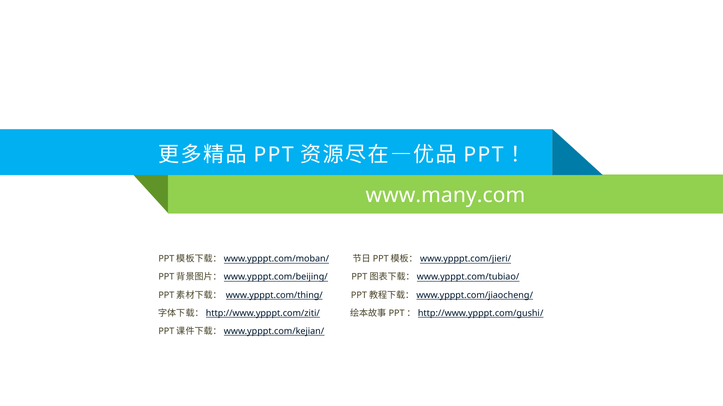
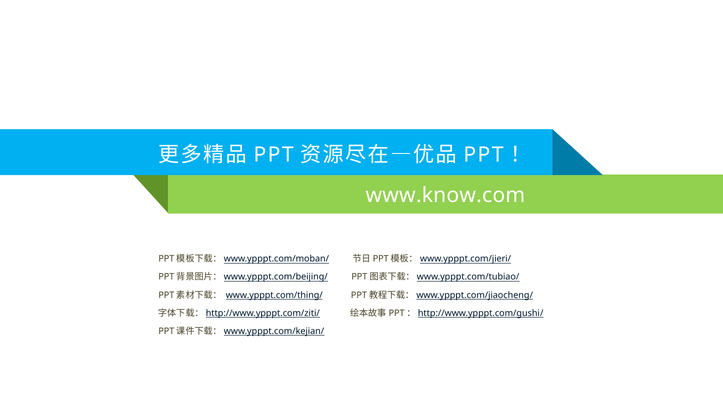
www.many.com: www.many.com -> www.know.com
